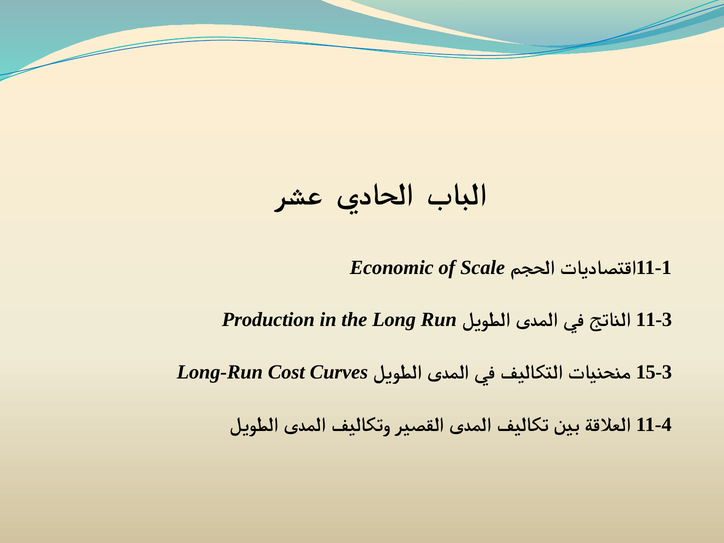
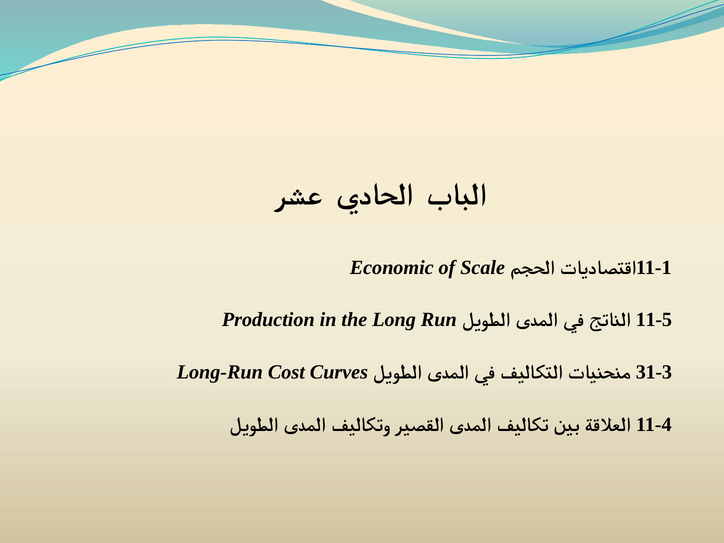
11-3: 11-3 -> 11-5
15-3: 15-3 -> 31-3
